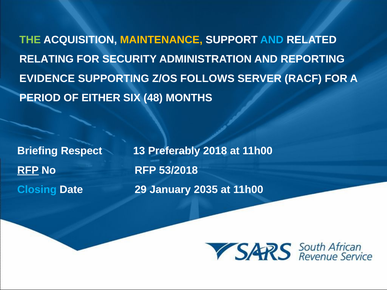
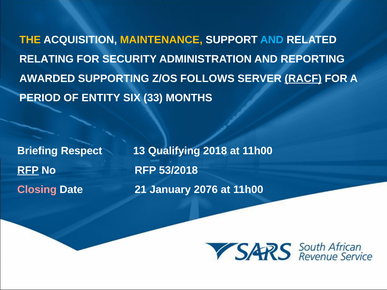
THE colour: light green -> yellow
EVIDENCE: EVIDENCE -> AWARDED
RACF underline: none -> present
EITHER: EITHER -> ENTITY
48: 48 -> 33
Preferably: Preferably -> Qualifying
Closing colour: light blue -> pink
29: 29 -> 21
2035: 2035 -> 2076
